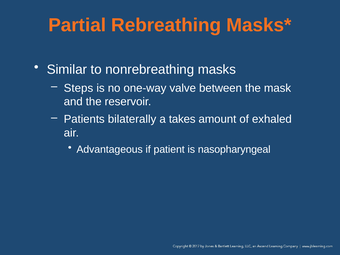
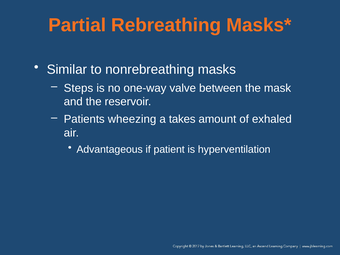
bilaterally: bilaterally -> wheezing
nasopharyngeal: nasopharyngeal -> hyperventilation
